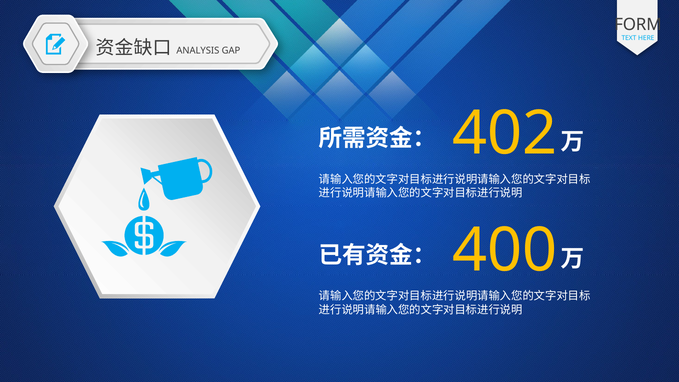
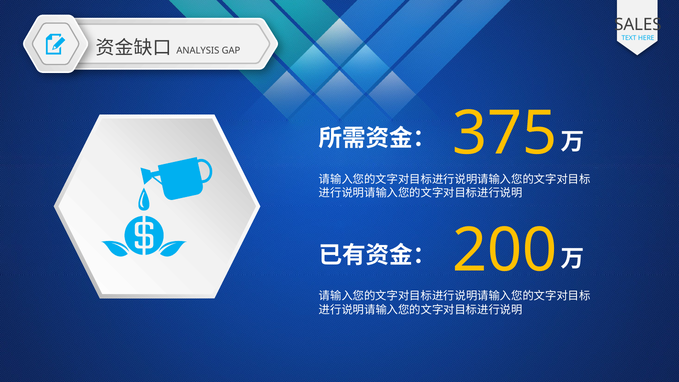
FORM: FORM -> SALES
402: 402 -> 375
400: 400 -> 200
